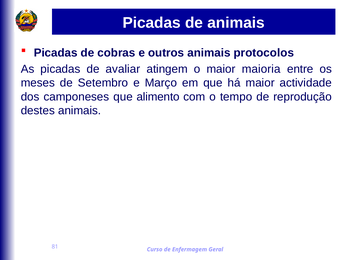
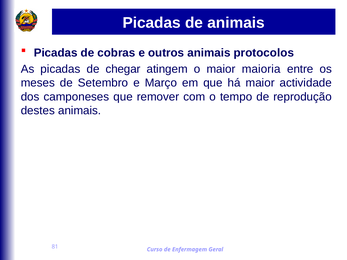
avaliar: avaliar -> chegar
alimento: alimento -> remover
